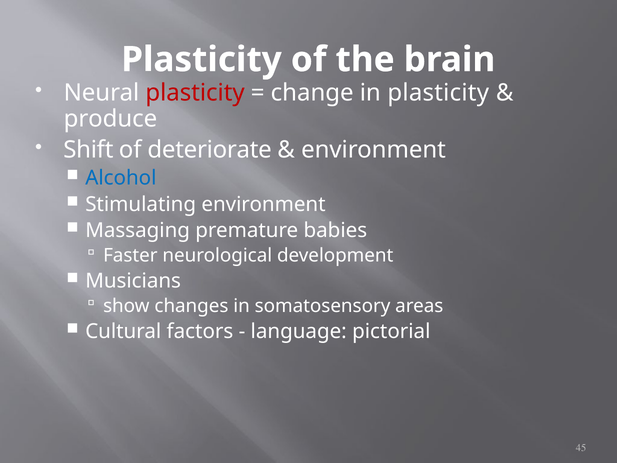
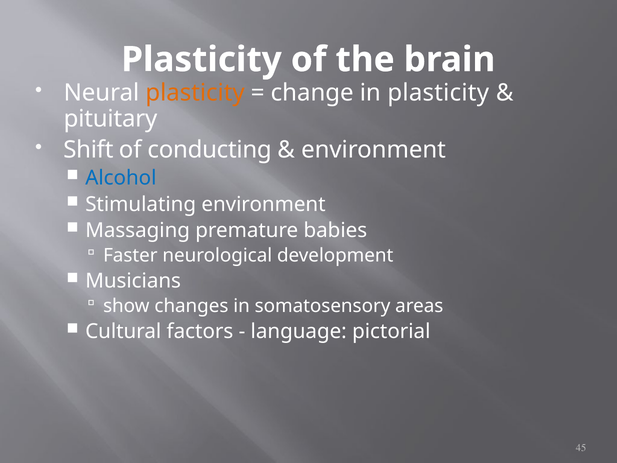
plasticity at (195, 93) colour: red -> orange
produce: produce -> pituitary
deteriorate: deteriorate -> conducting
